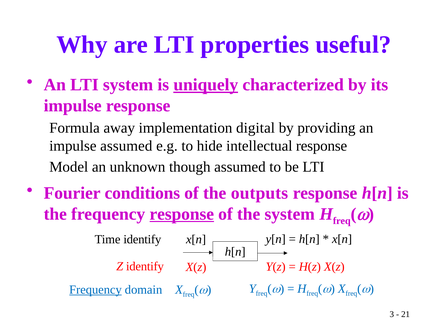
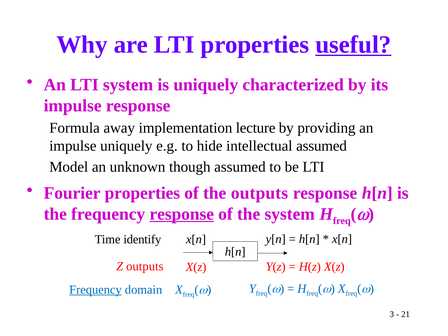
useful underline: none -> present
uniquely at (206, 85) underline: present -> none
digital: digital -> lecture
impulse assumed: assumed -> uniquely
intellectual response: response -> assumed
Fourier conditions: conditions -> properties
Z identify: identify -> outputs
